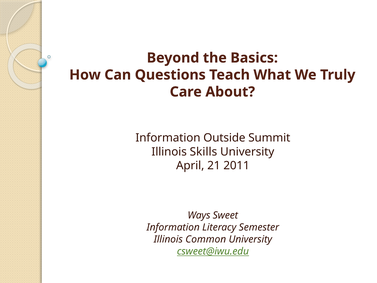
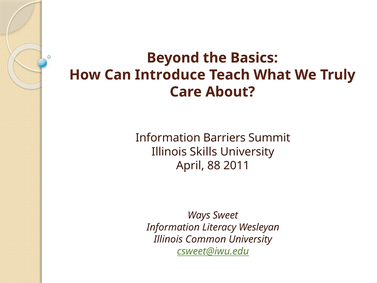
Questions: Questions -> Introduce
Outside: Outside -> Barriers
21: 21 -> 88
Semester: Semester -> Wesleyan
